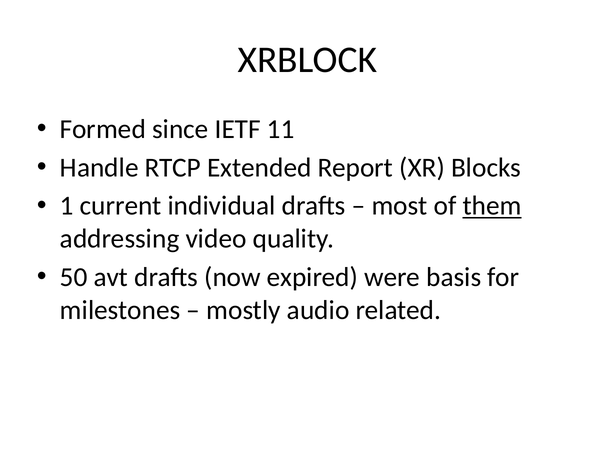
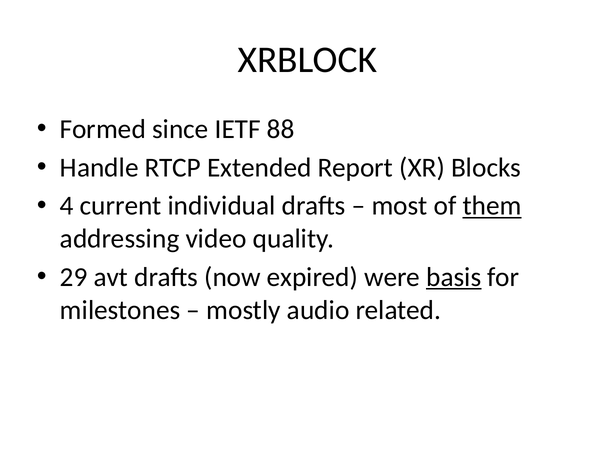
11: 11 -> 88
1: 1 -> 4
50: 50 -> 29
basis underline: none -> present
